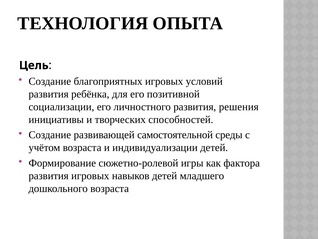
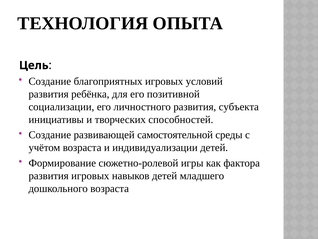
решения: решения -> субъекта
